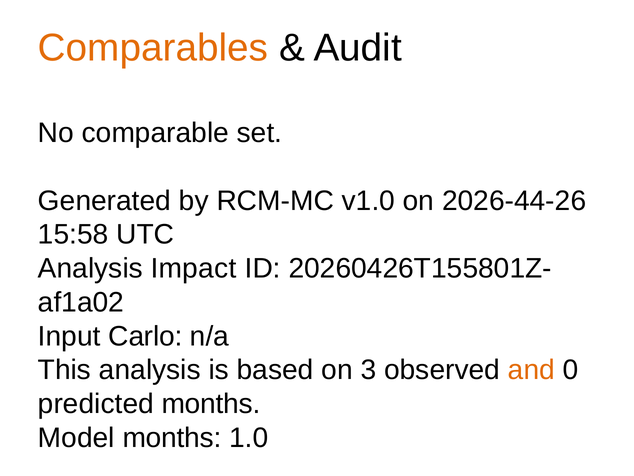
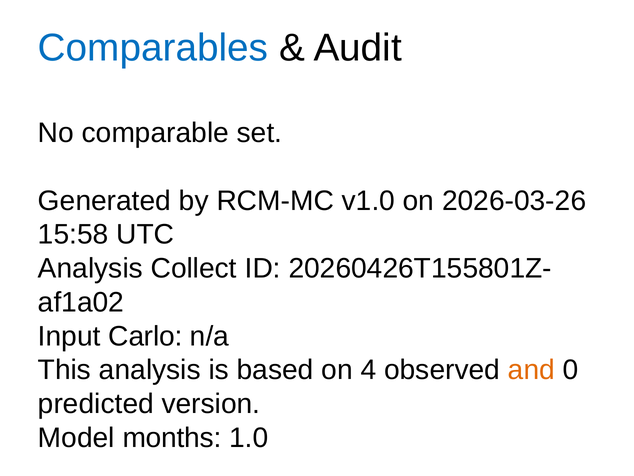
Comparables colour: orange -> blue
2026-44-26: 2026-44-26 -> 2026-03-26
Impact: Impact -> Collect
3: 3 -> 4
predicted months: months -> version
